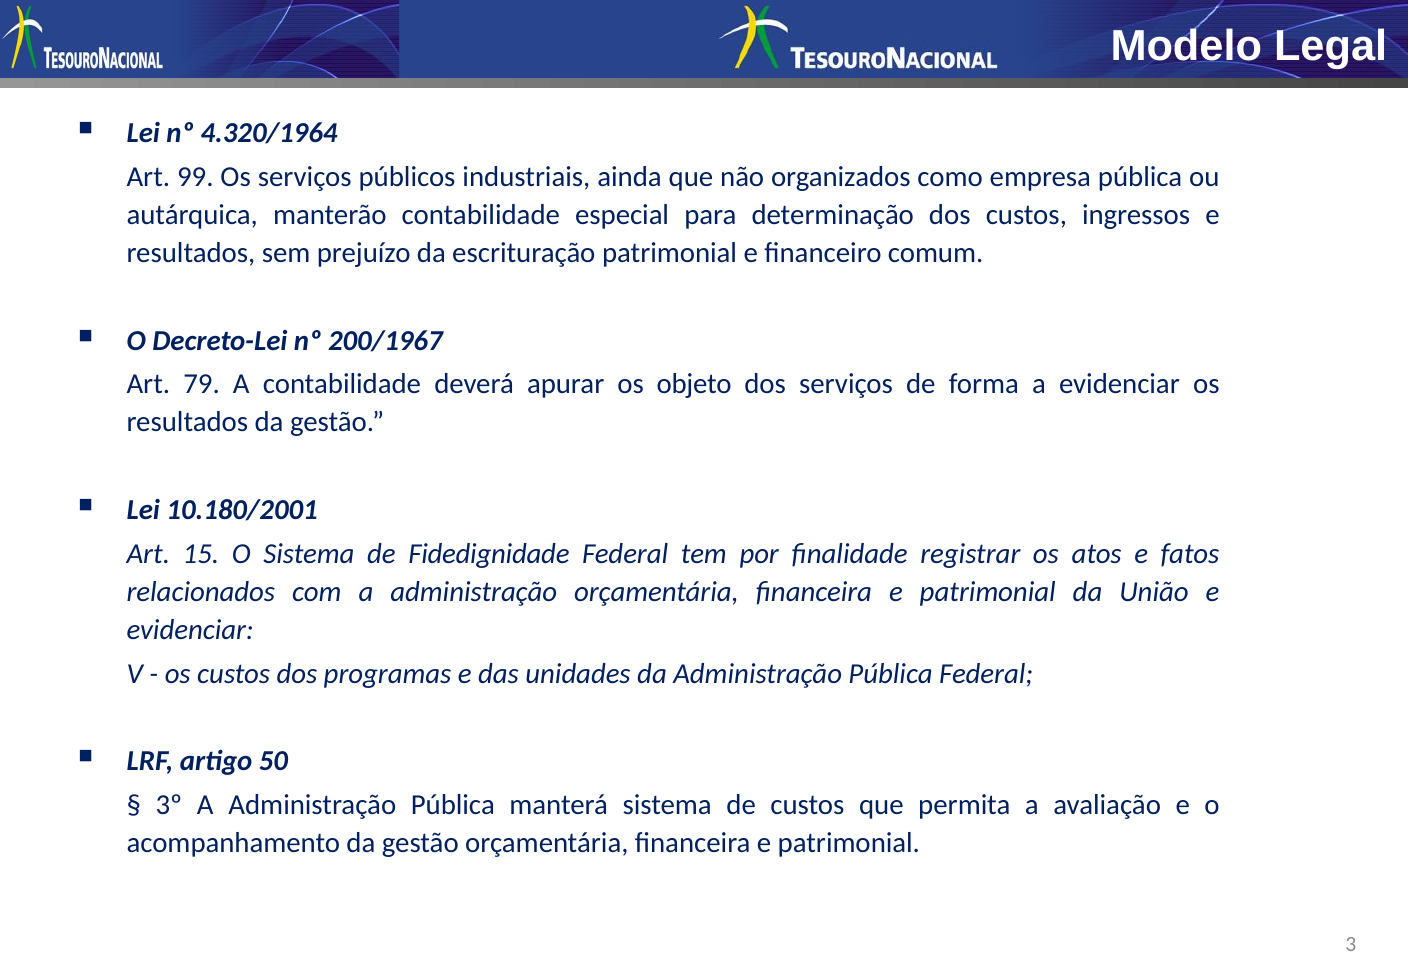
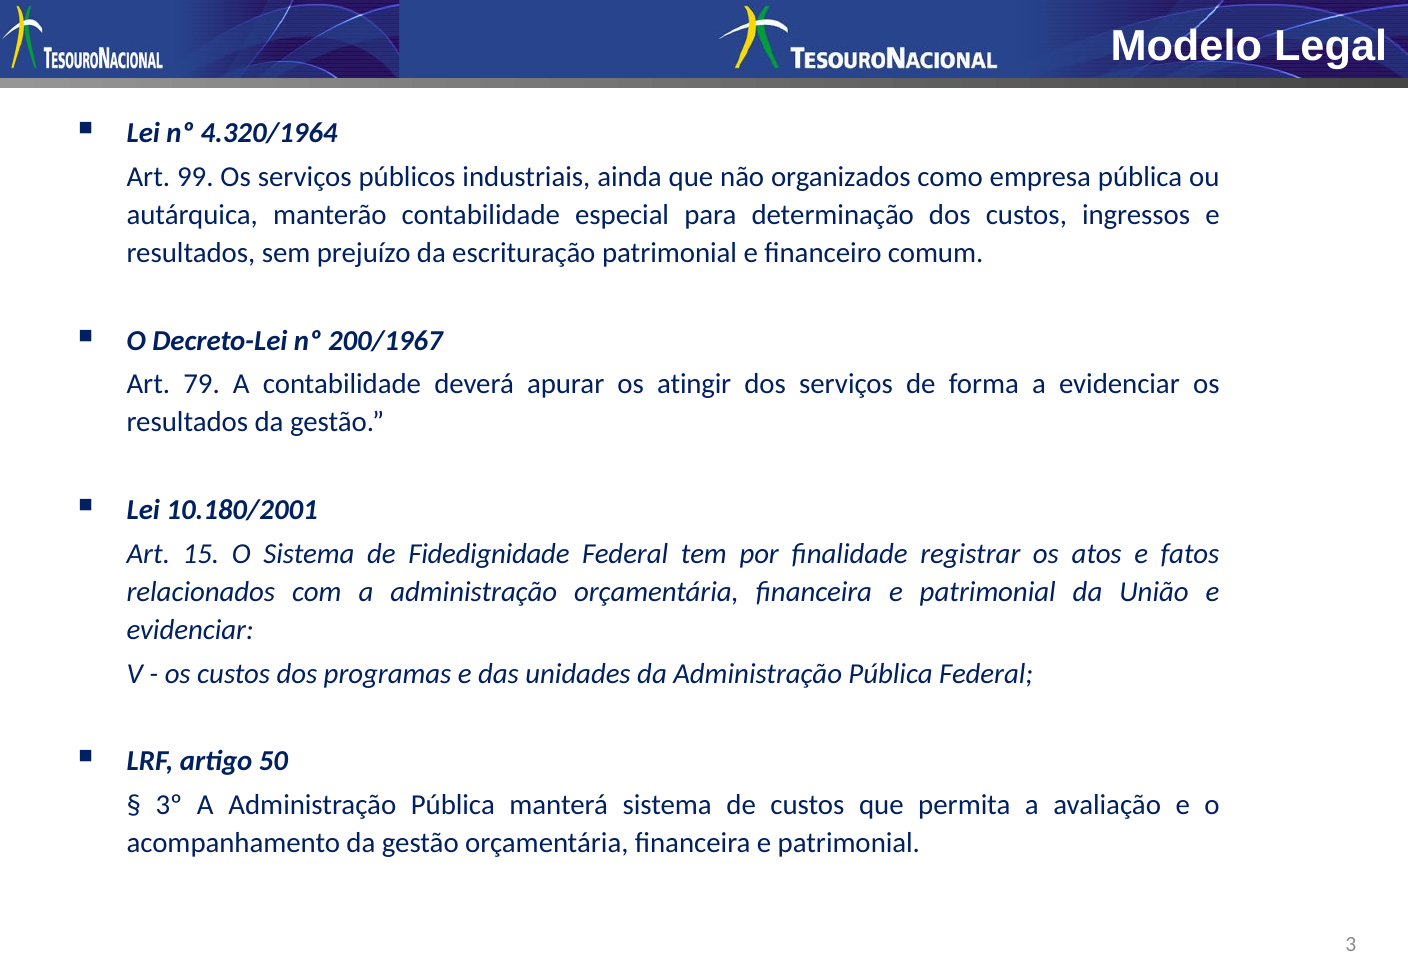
objeto: objeto -> atingir
